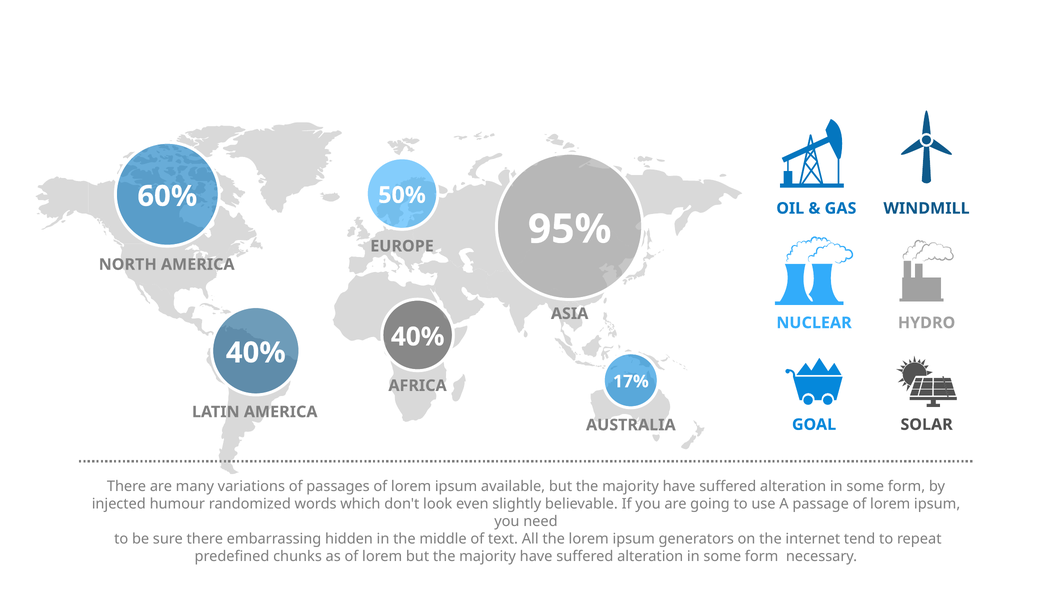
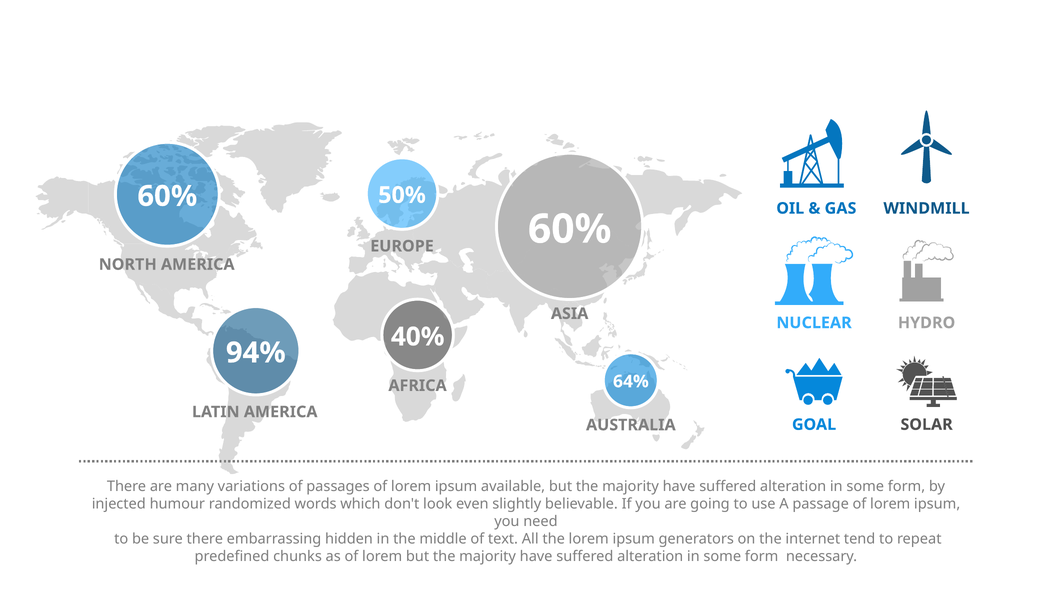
95% at (570, 229): 95% -> 60%
40% at (256, 353): 40% -> 94%
17%: 17% -> 64%
